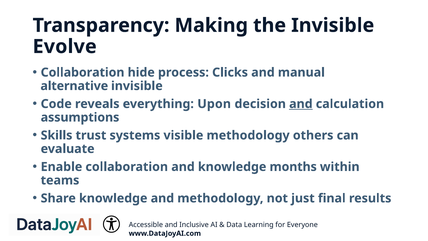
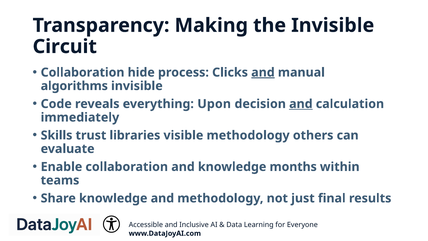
Evolve: Evolve -> Circuit
and at (263, 72) underline: none -> present
alternative: alternative -> algorithms
assumptions: assumptions -> immediately
systems: systems -> libraries
